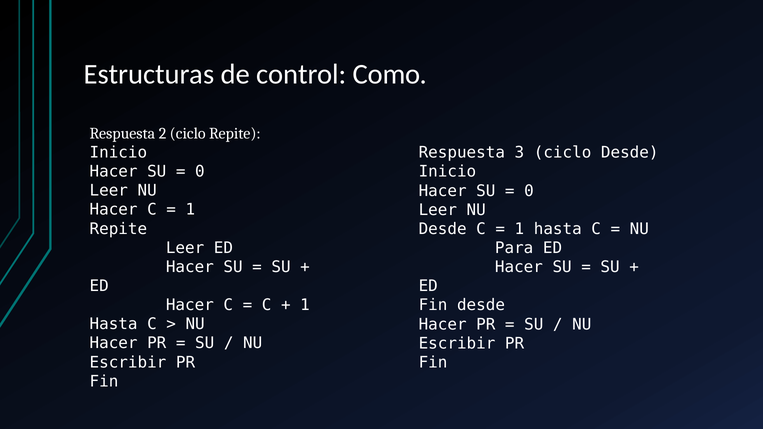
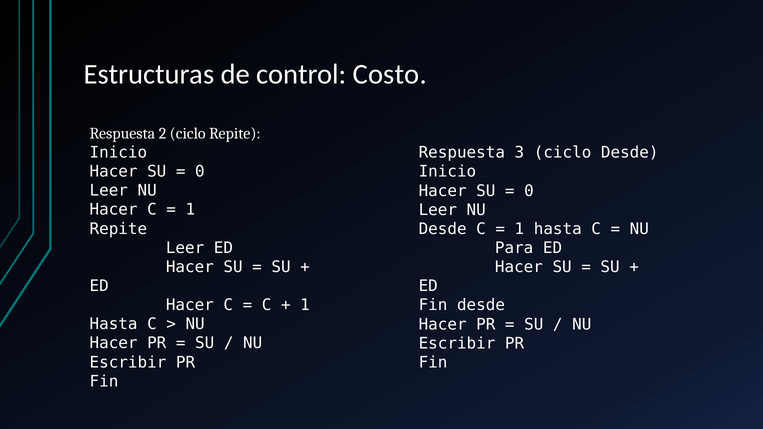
Como: Como -> Costo
